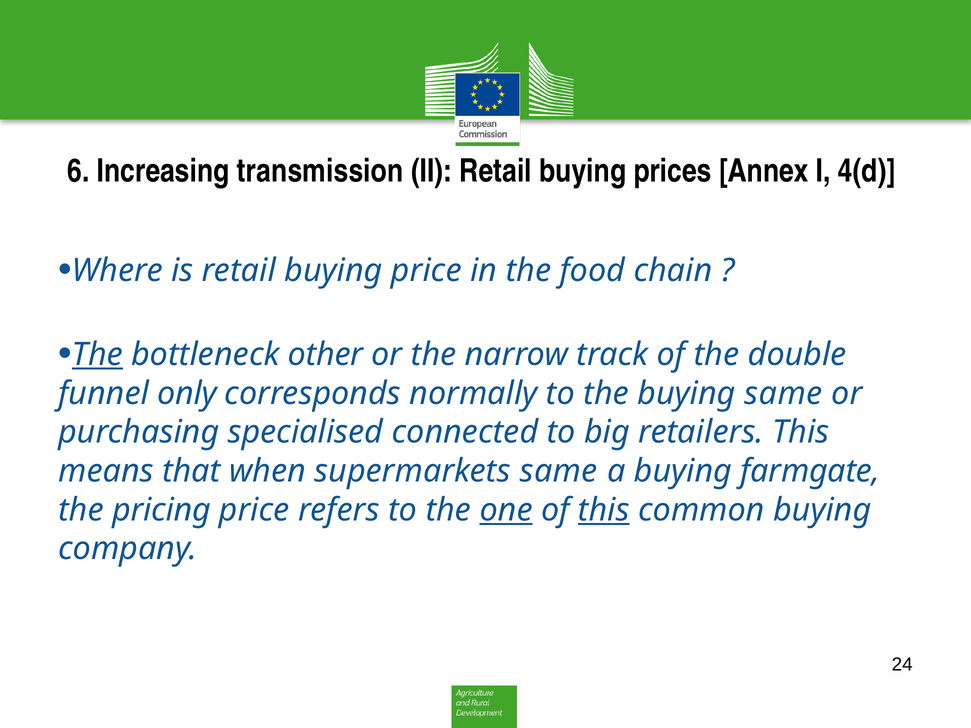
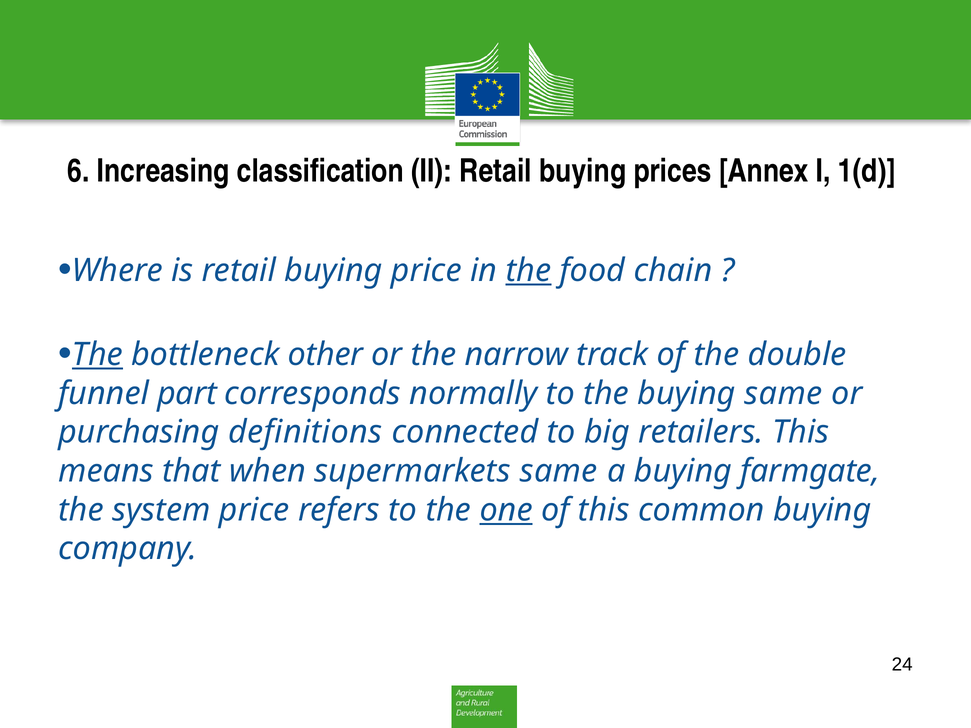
transmission: transmission -> classification
4(d: 4(d -> 1(d
the at (528, 271) underline: none -> present
only: only -> part
specialised: specialised -> definitions
pricing: pricing -> system
this at (604, 510) underline: present -> none
